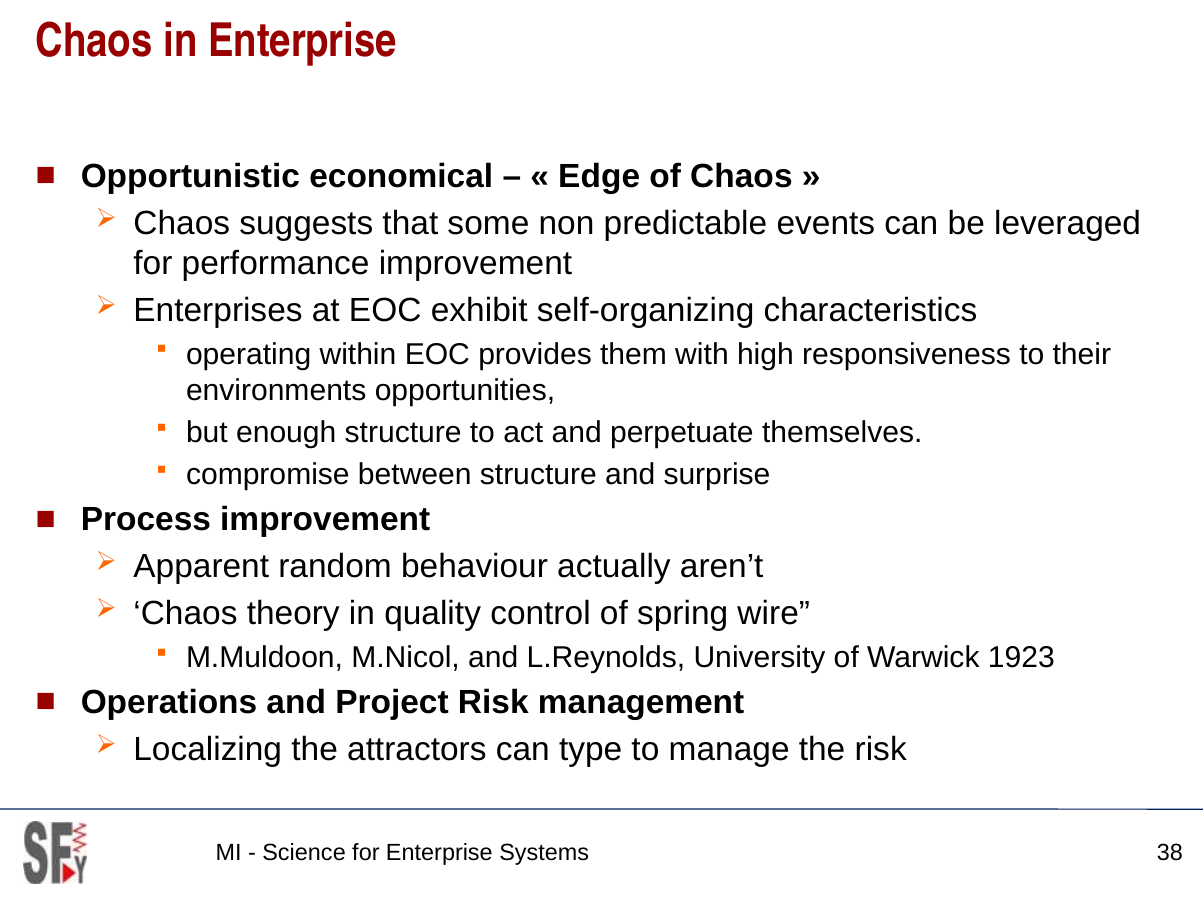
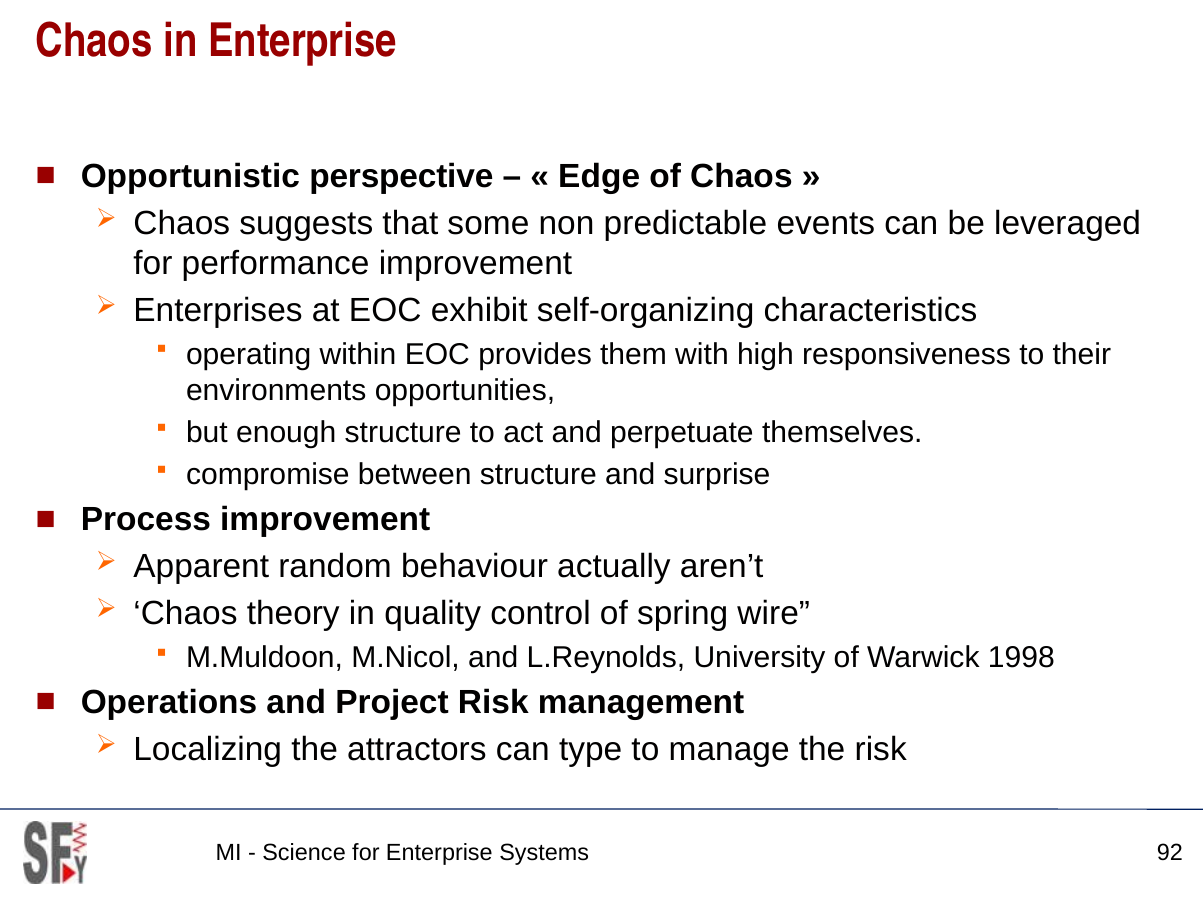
economical: economical -> perspective
1923: 1923 -> 1998
38: 38 -> 92
